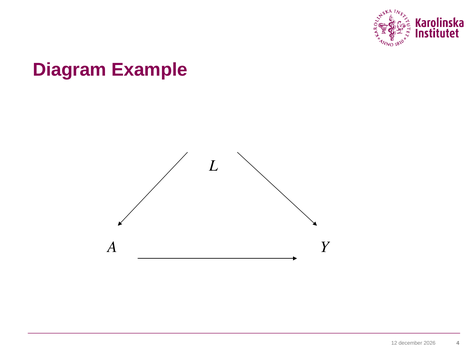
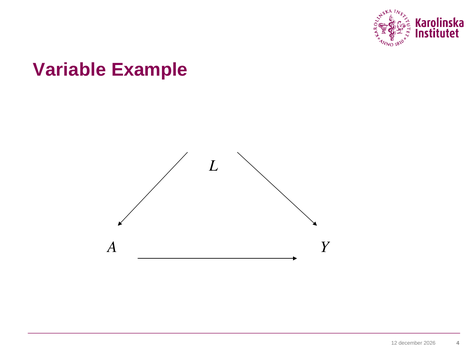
Diagram: Diagram -> Variable
